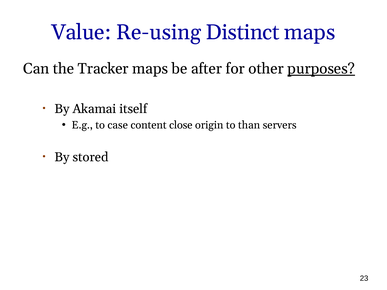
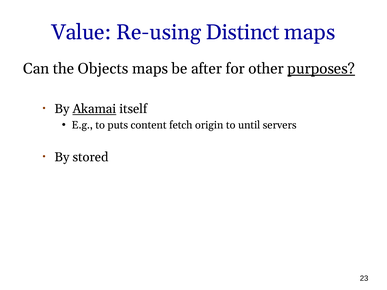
Tracker: Tracker -> Objects
Akamai underline: none -> present
case: case -> puts
close: close -> fetch
than: than -> until
